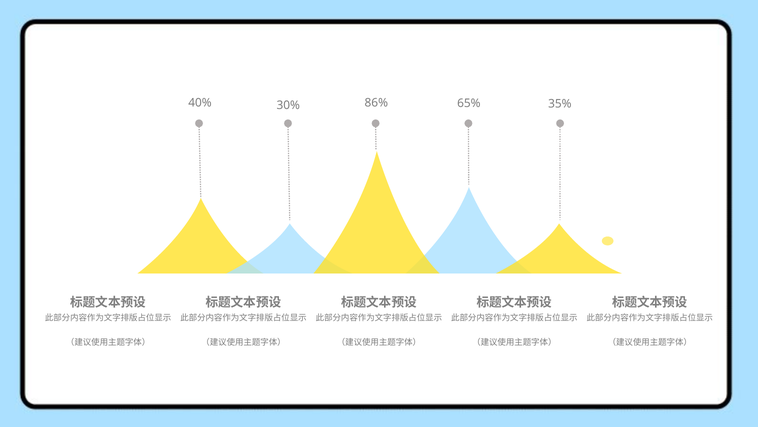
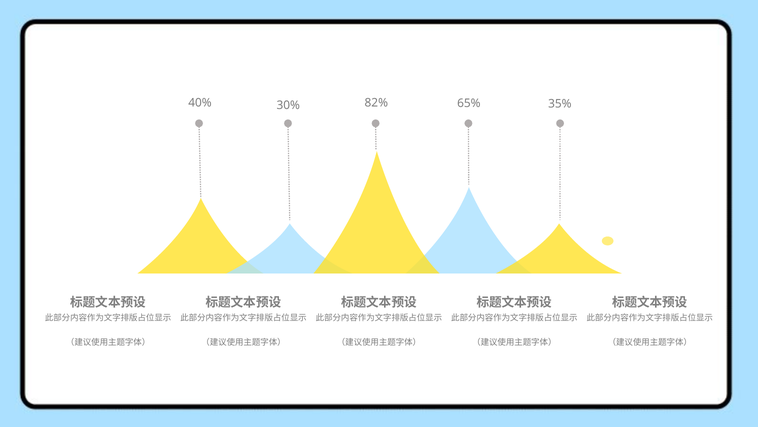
86%: 86% -> 82%
